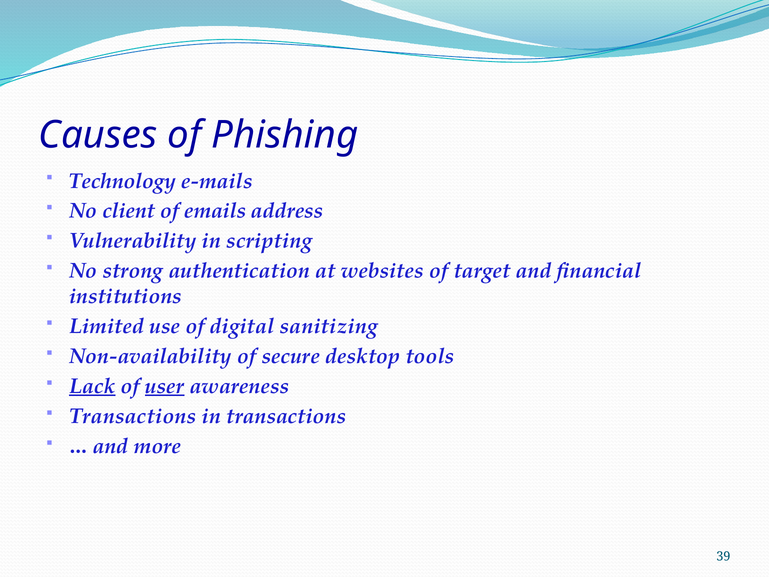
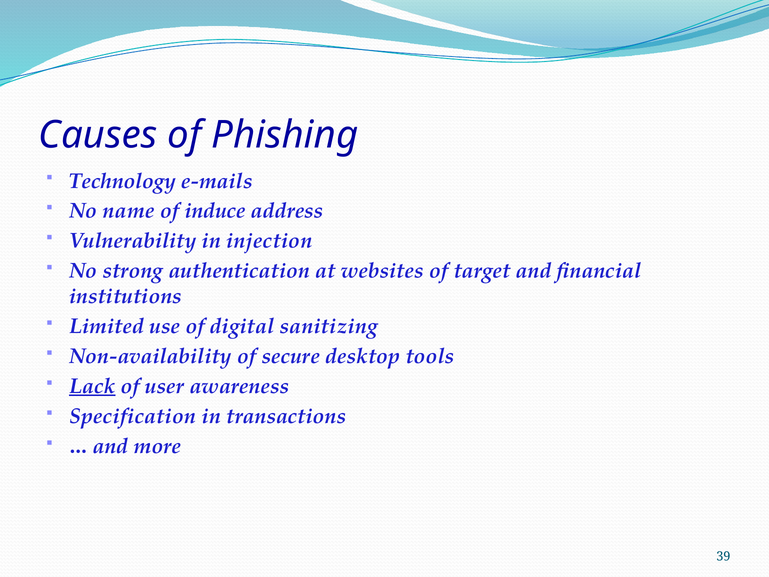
client: client -> name
emails: emails -> induce
scripting: scripting -> injection
user underline: present -> none
Transactions at (133, 416): Transactions -> Specification
